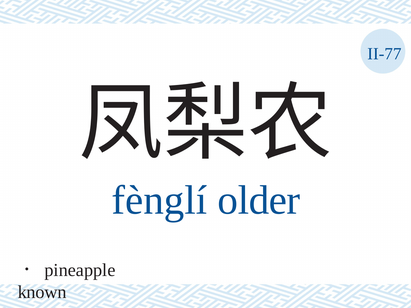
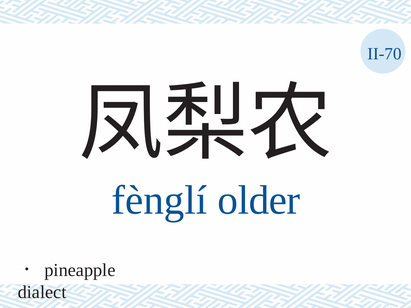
II-77: II-77 -> II-70
known: known -> dialect
